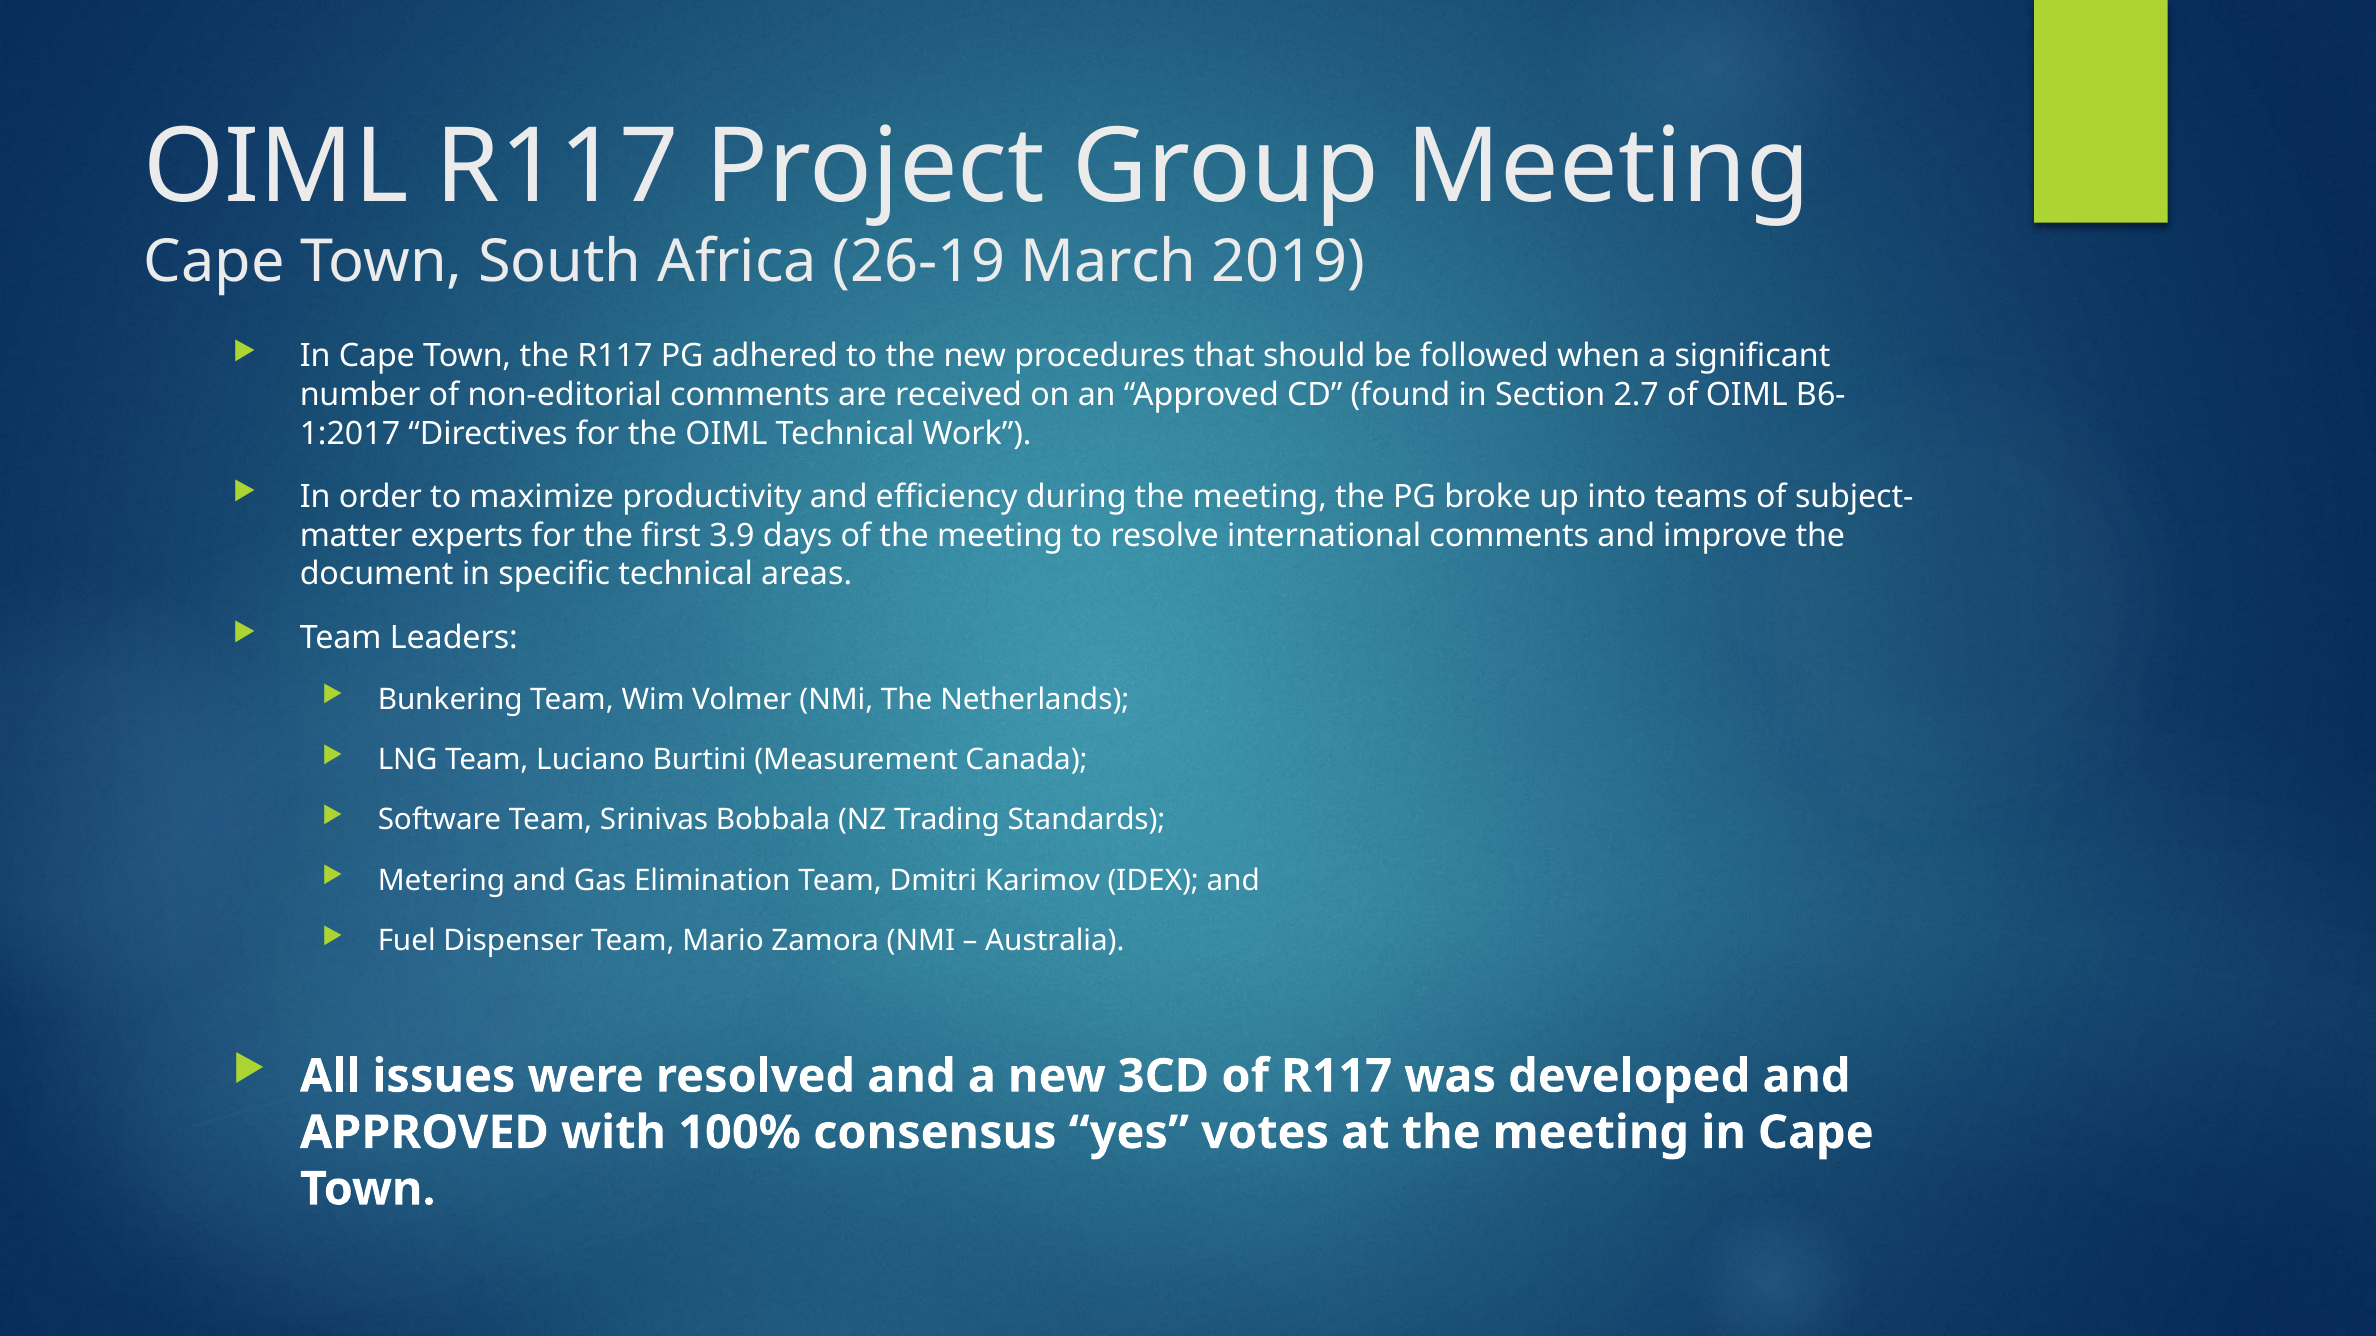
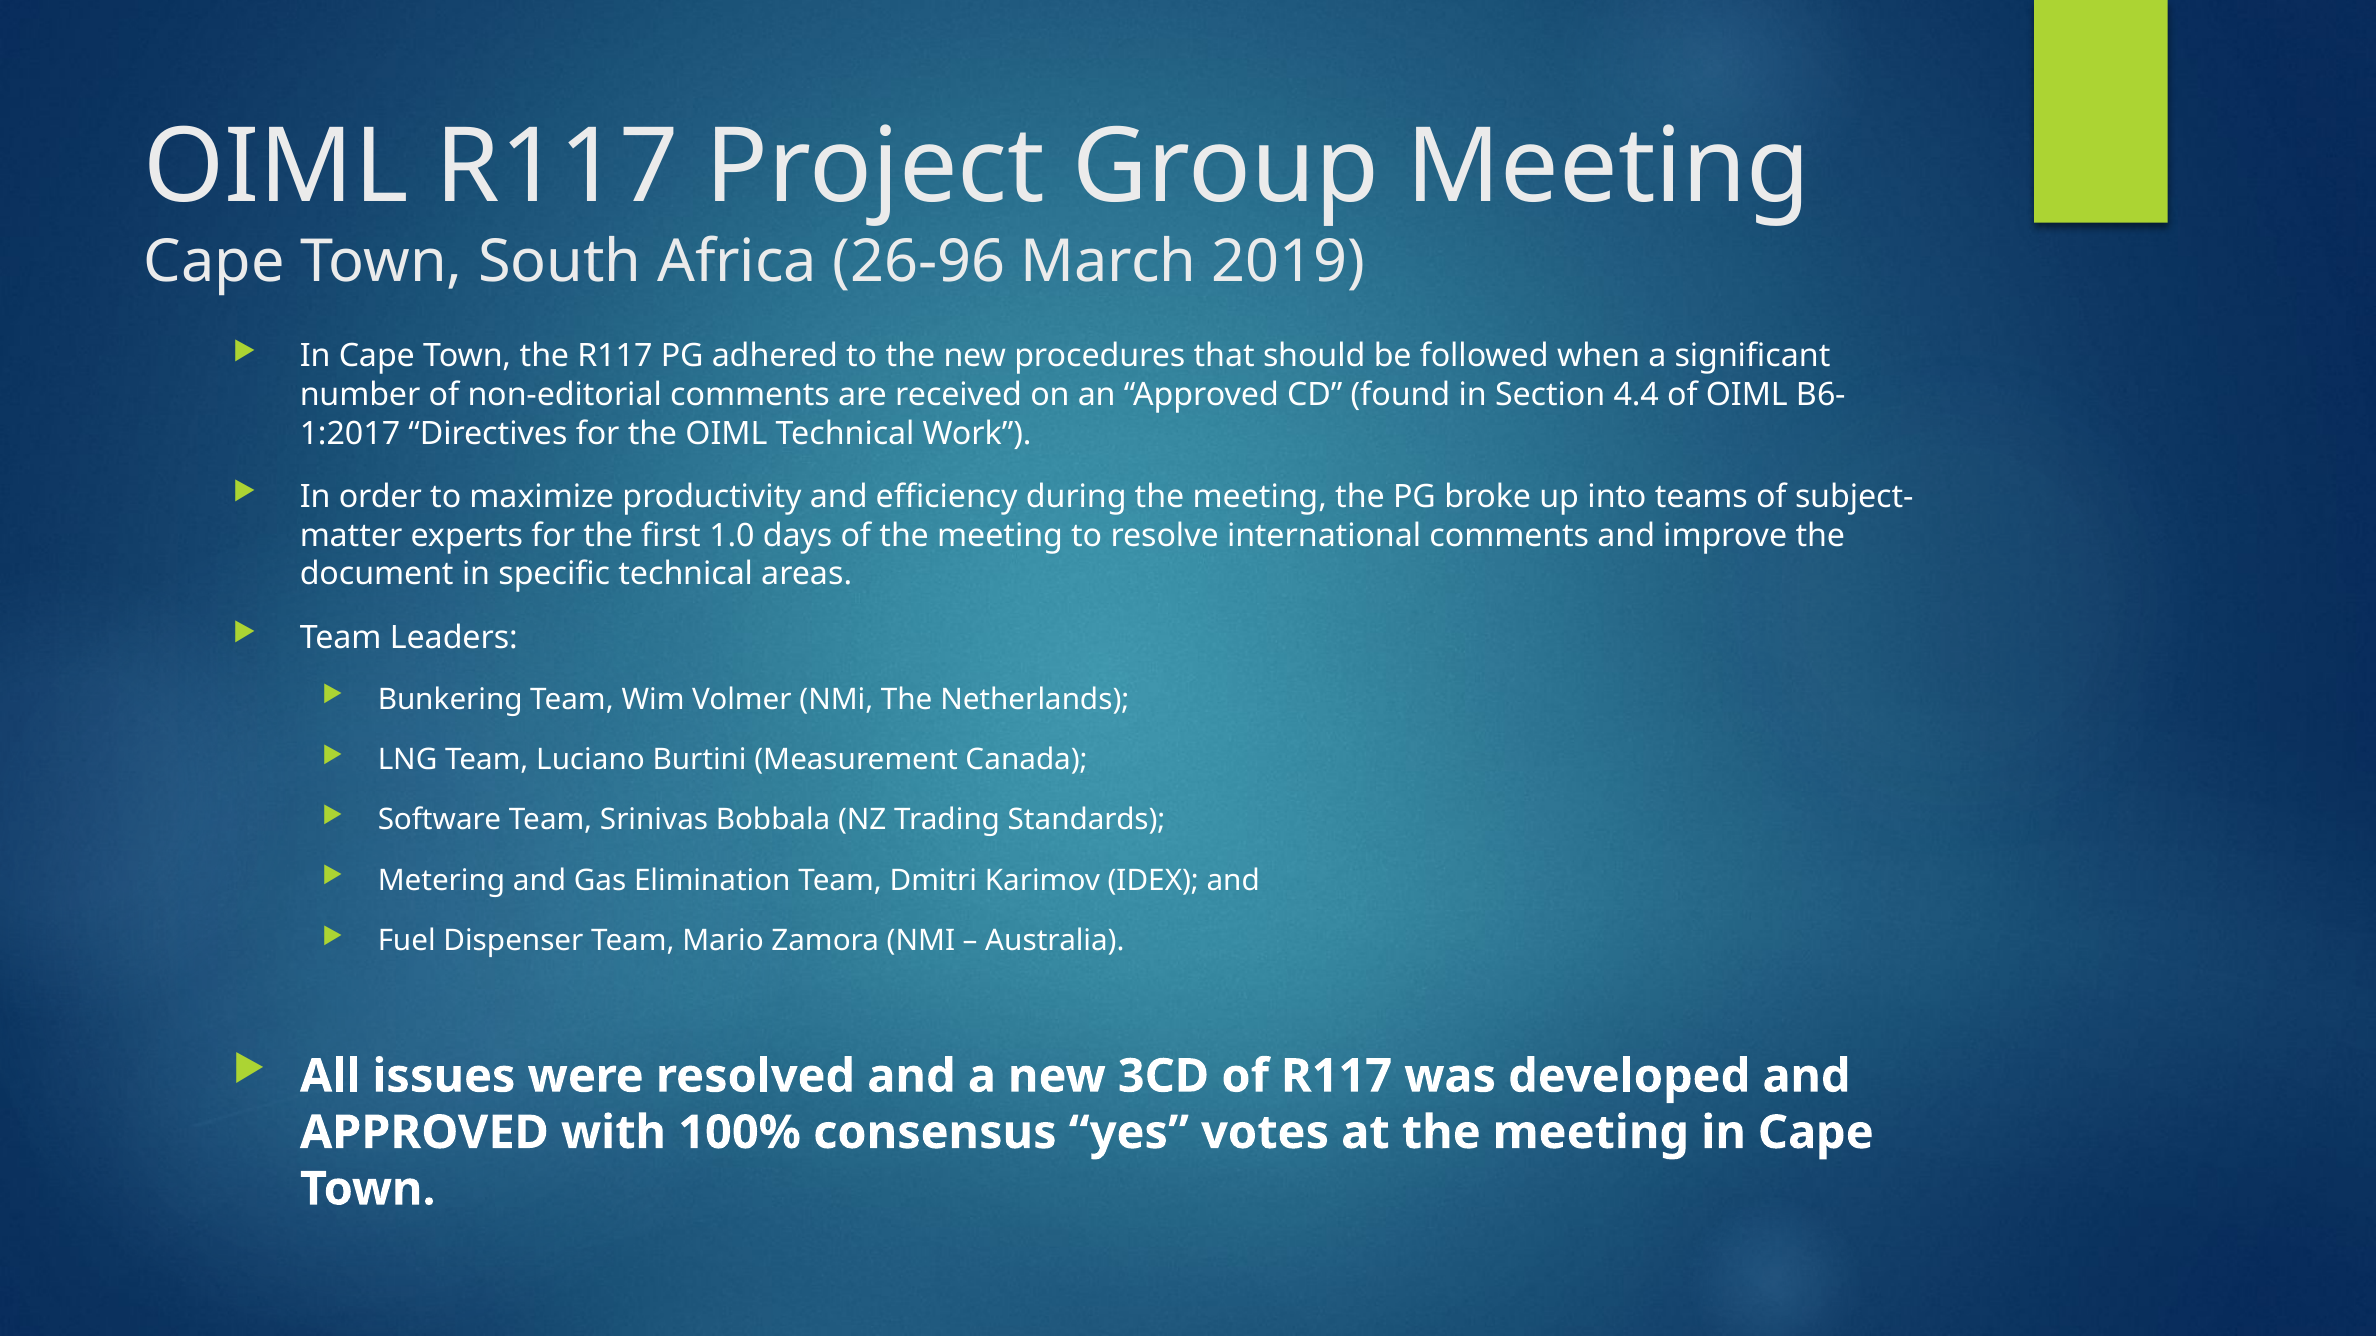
26-19: 26-19 -> 26-96
2.7: 2.7 -> 4.4
3.9: 3.9 -> 1.0
